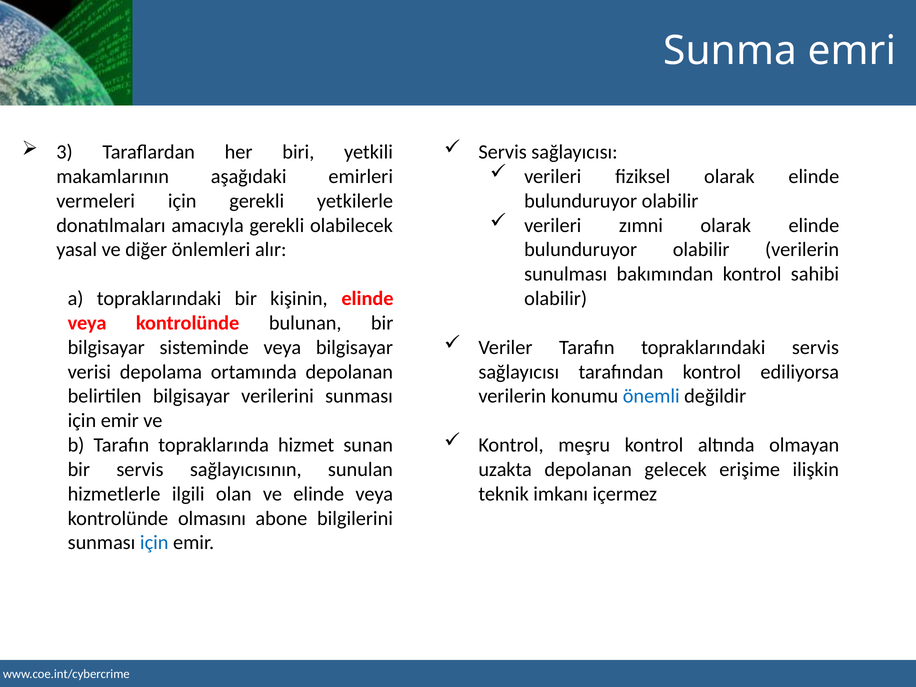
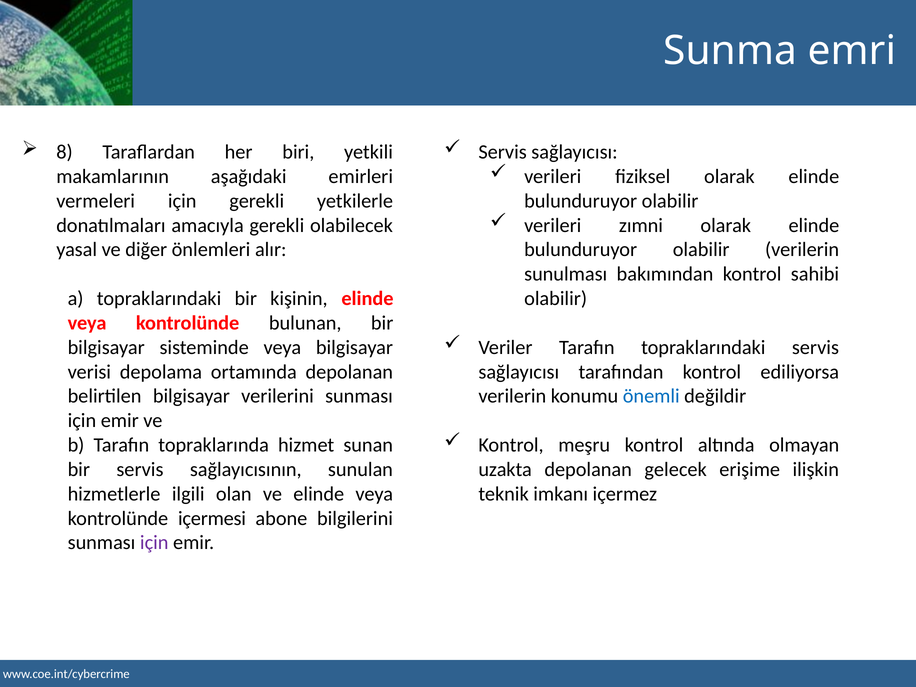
3: 3 -> 8
olmasını: olmasını -> içermesi
için at (154, 543) colour: blue -> purple
